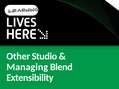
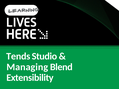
Other: Other -> Tends
